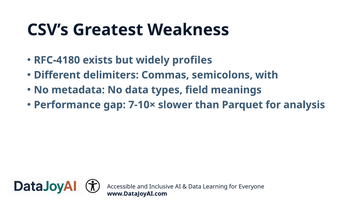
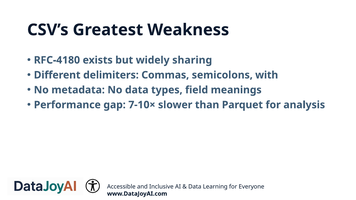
profiles: profiles -> sharing
